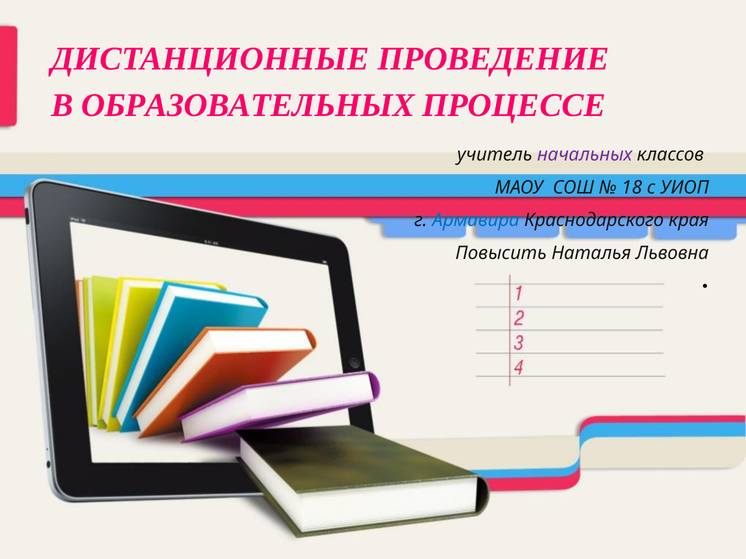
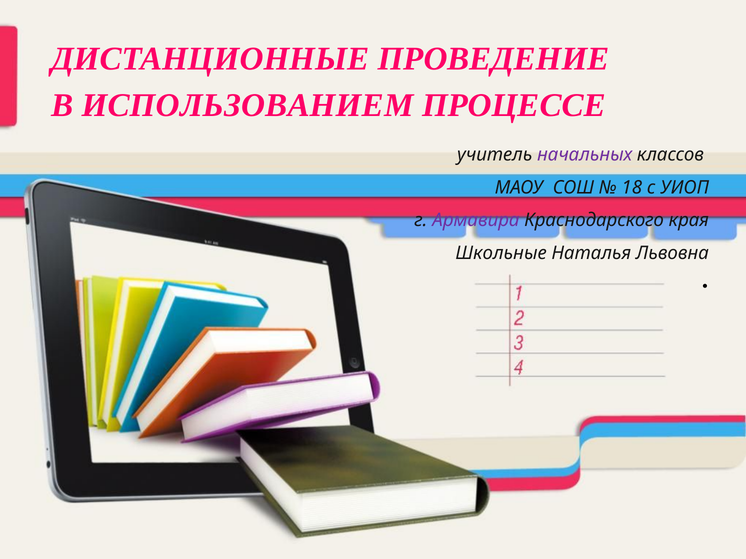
ОБРАЗОВАТЕЛЬНЫХ: ОБРАЗОВАТЕЛЬНЫХ -> ИСПОЛЬЗОВАНИЕМ
Армавира colour: blue -> purple
Повысить: Повысить -> Школьные
